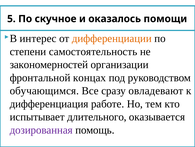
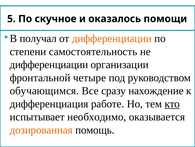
интерес: интерес -> получал
закономерностей at (49, 64): закономерностей -> дифференциации
концах: концах -> четыре
овладевают: овладевают -> нахождение
кто underline: none -> present
длительного: длительного -> необходимо
дозированная colour: purple -> orange
